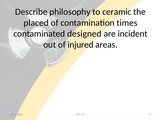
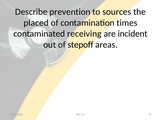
philosophy: philosophy -> prevention
ceramic: ceramic -> sources
designed: designed -> receiving
injured: injured -> stepoff
